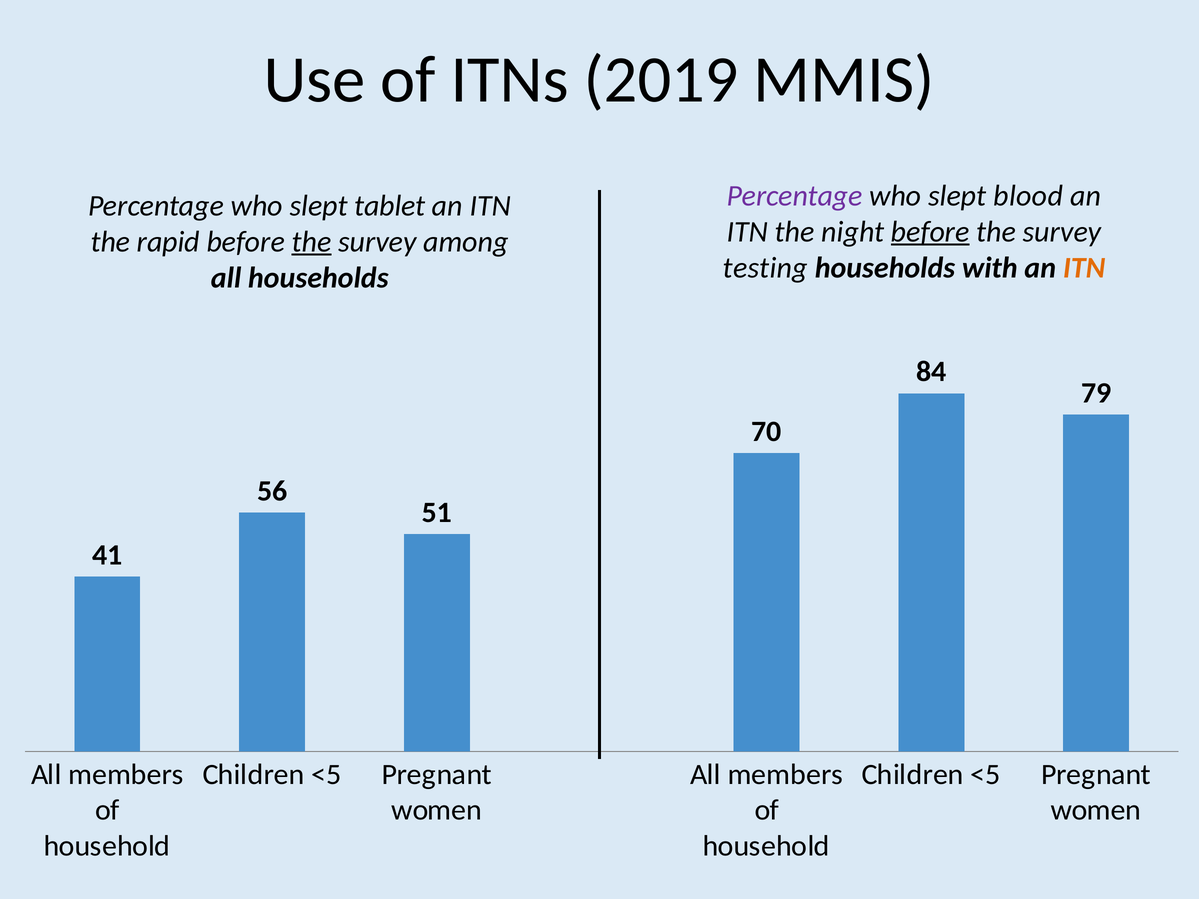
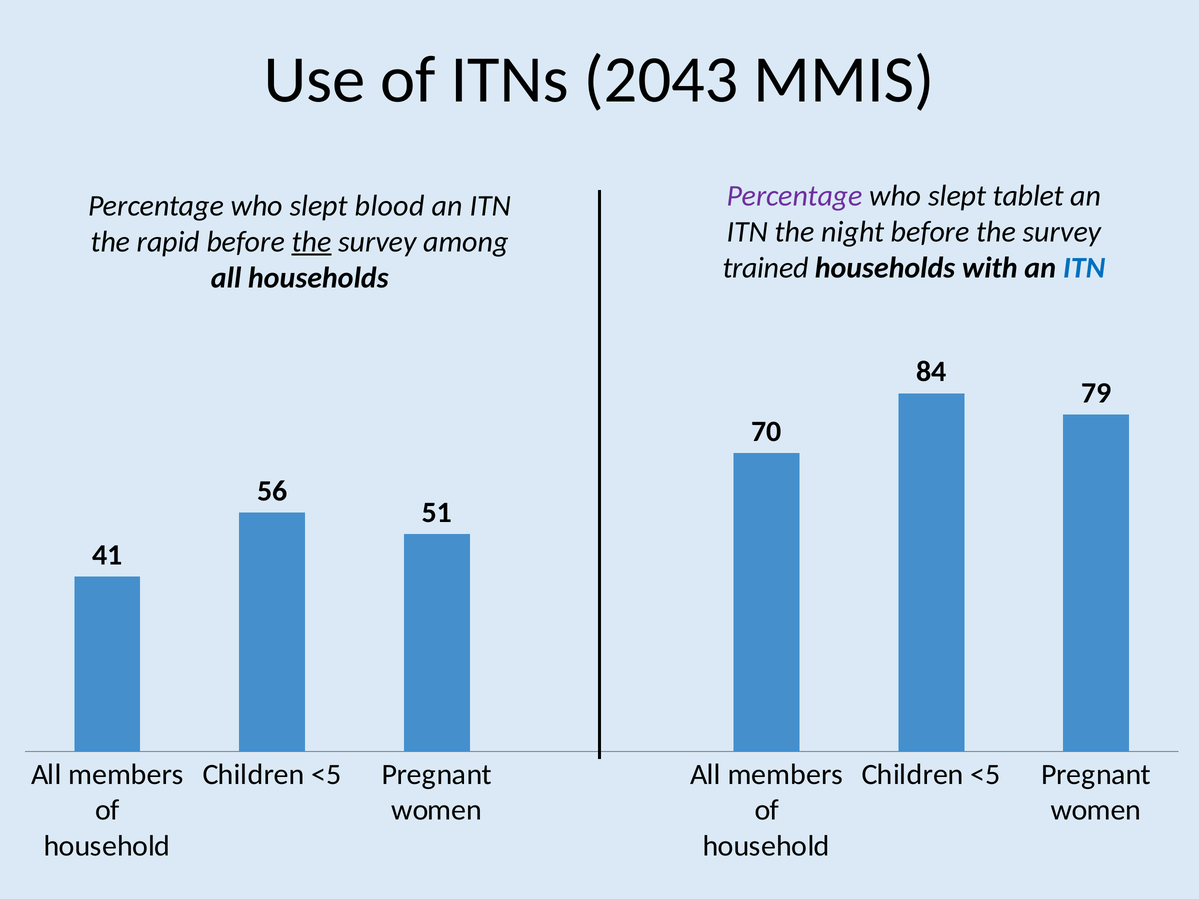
2019: 2019 -> 2043
blood: blood -> tablet
tablet: tablet -> blood
before at (930, 232) underline: present -> none
testing: testing -> trained
ITN at (1084, 268) colour: orange -> blue
